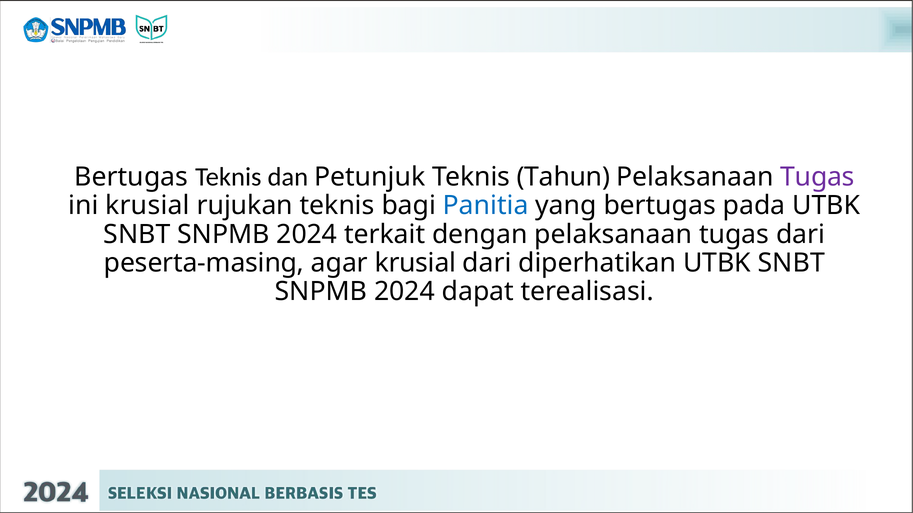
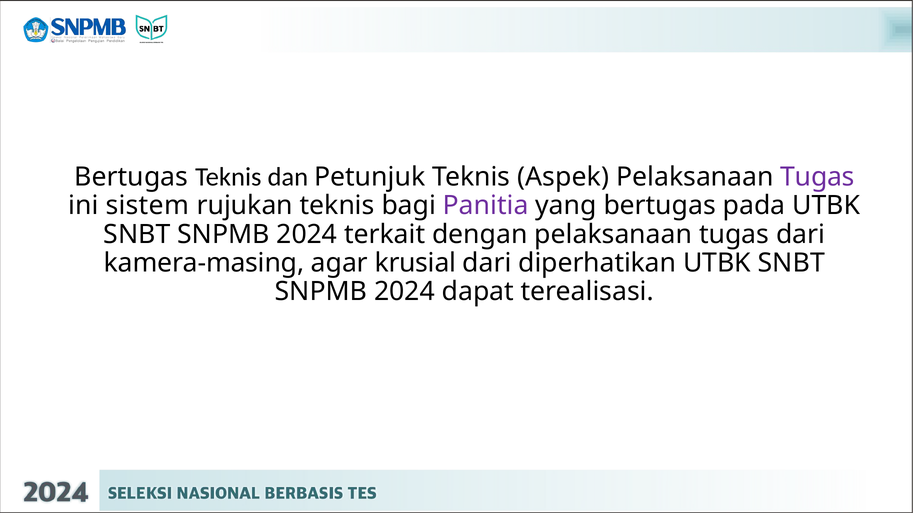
Tahun: Tahun -> Aspek
ini krusial: krusial -> sistem
Panitia colour: blue -> purple
peserta-masing: peserta-masing -> kamera-masing
